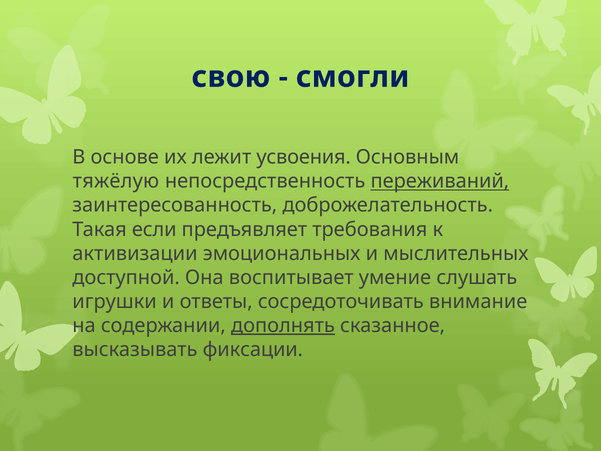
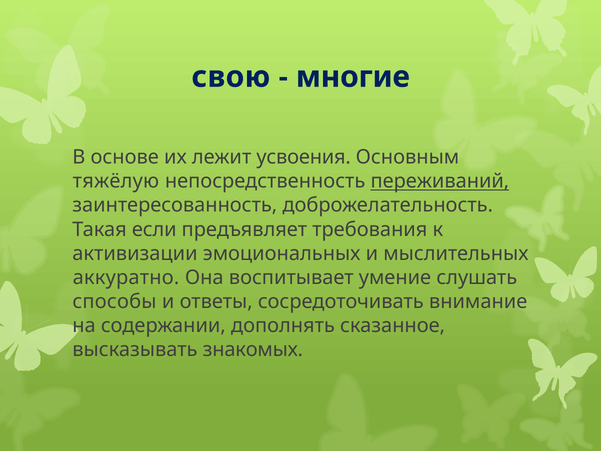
смогли: смогли -> многие
доступной: доступной -> аккуратно
игрушки: игрушки -> способы
дополнять underline: present -> none
фиксации: фиксации -> знакомых
